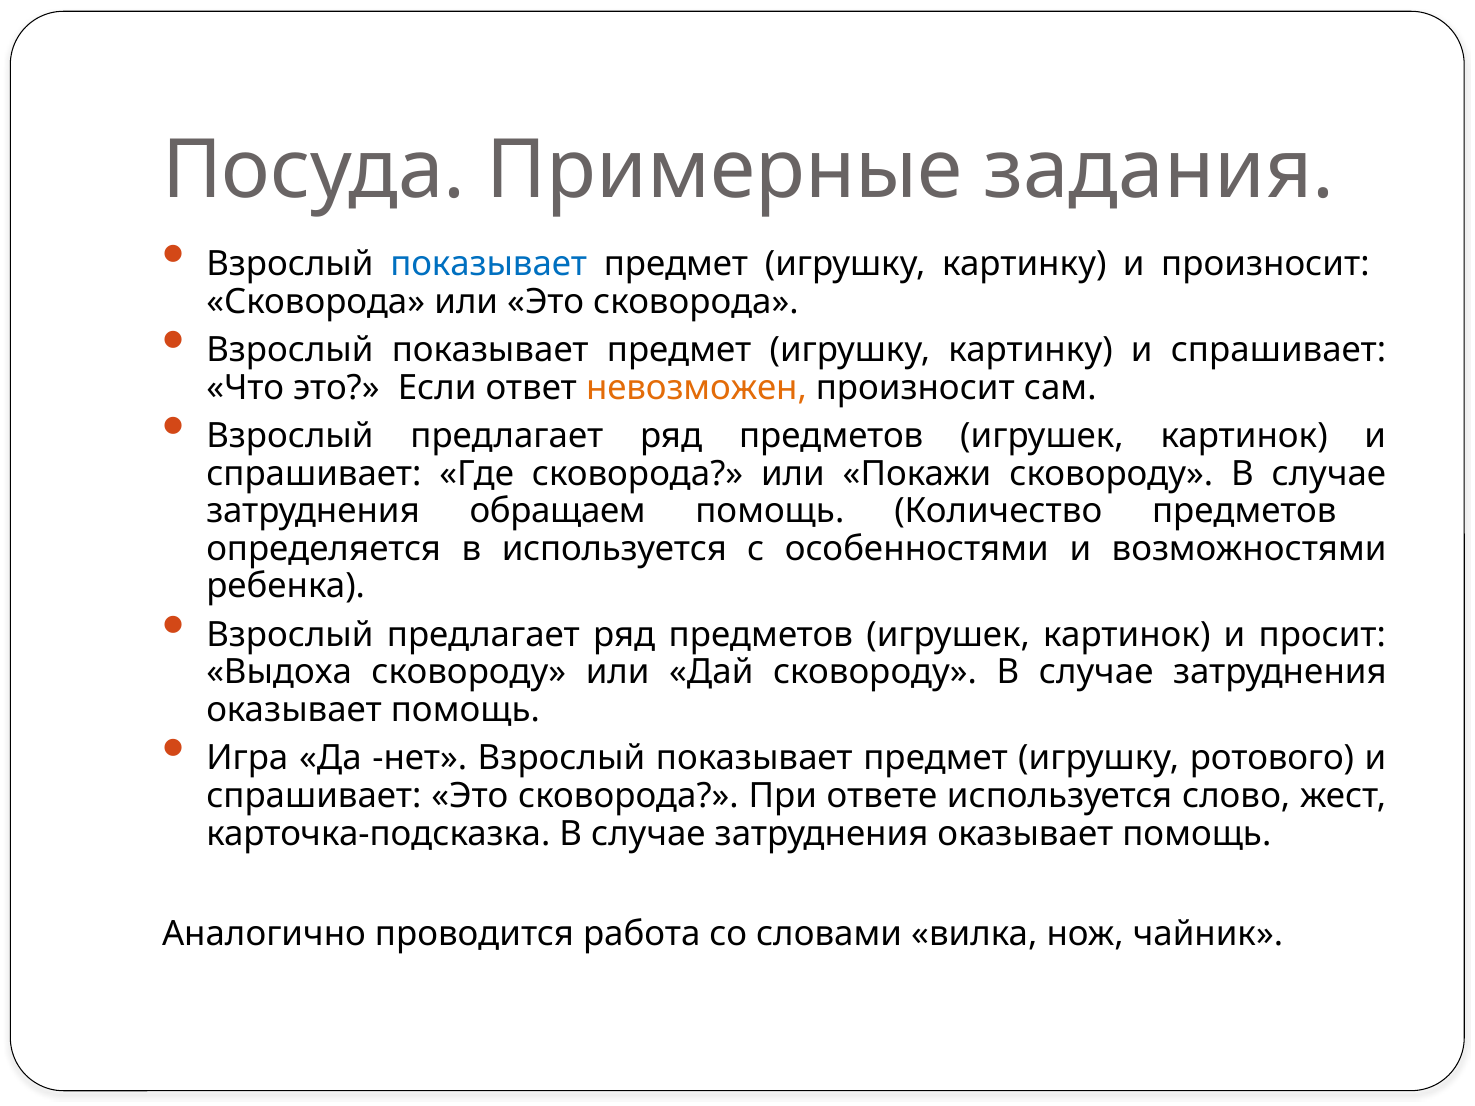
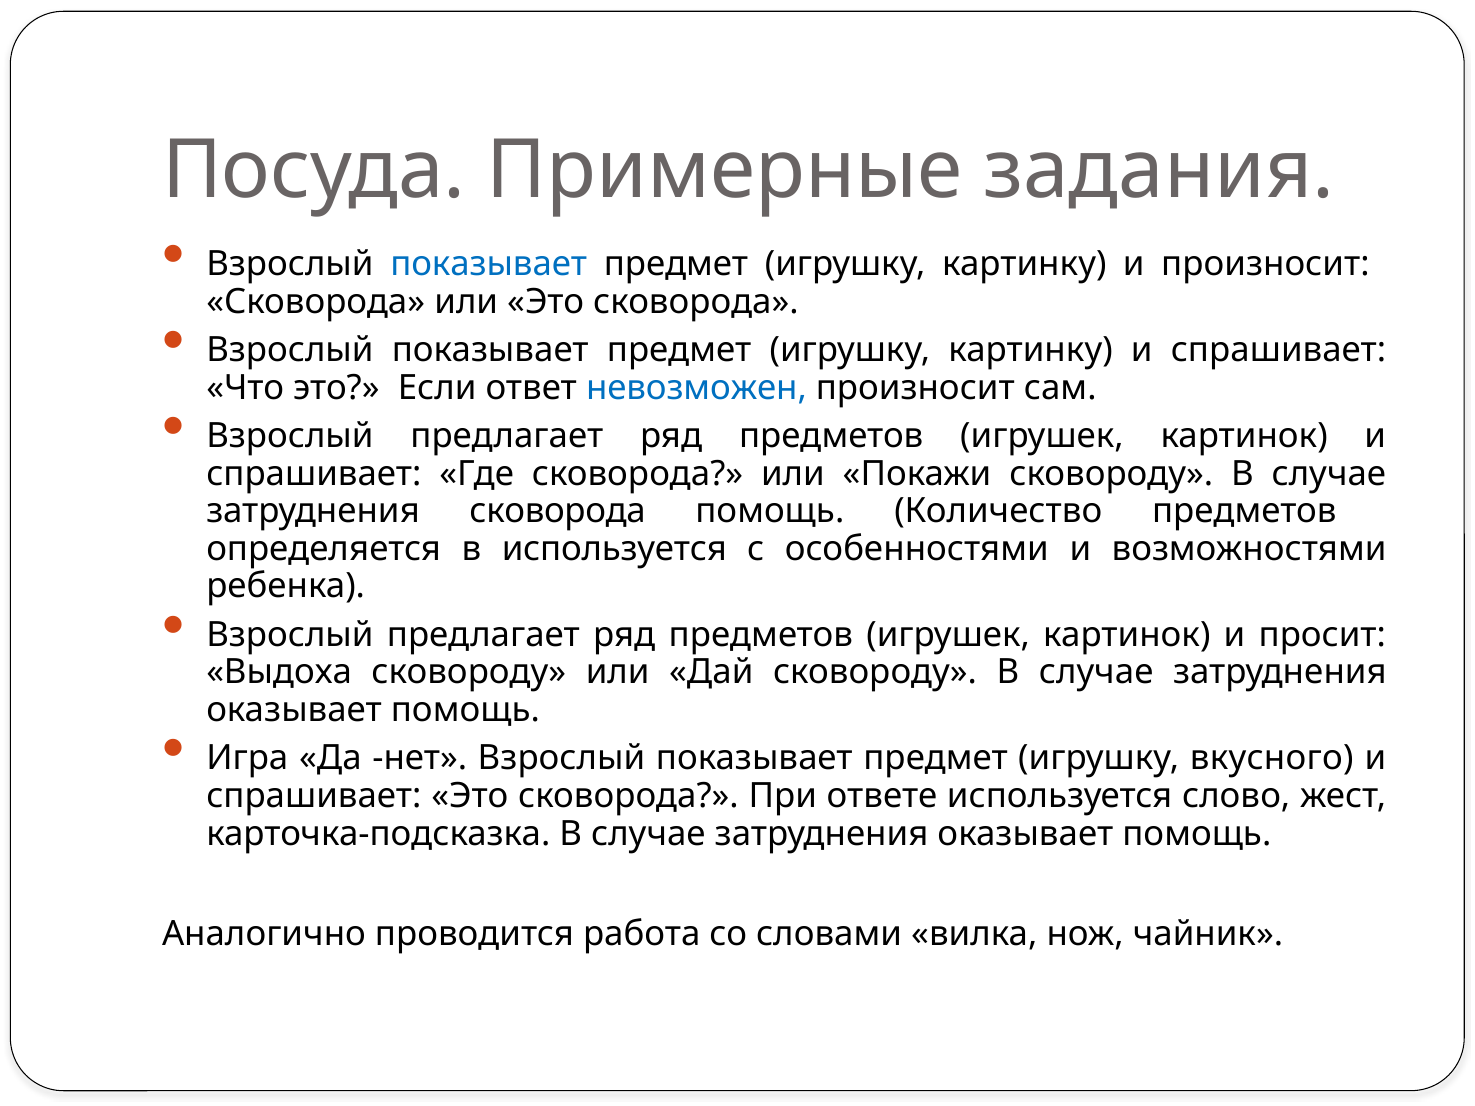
невозможен colour: orange -> blue
затруднения обращаем: обращаем -> сковорода
ротового: ротового -> вкусного
